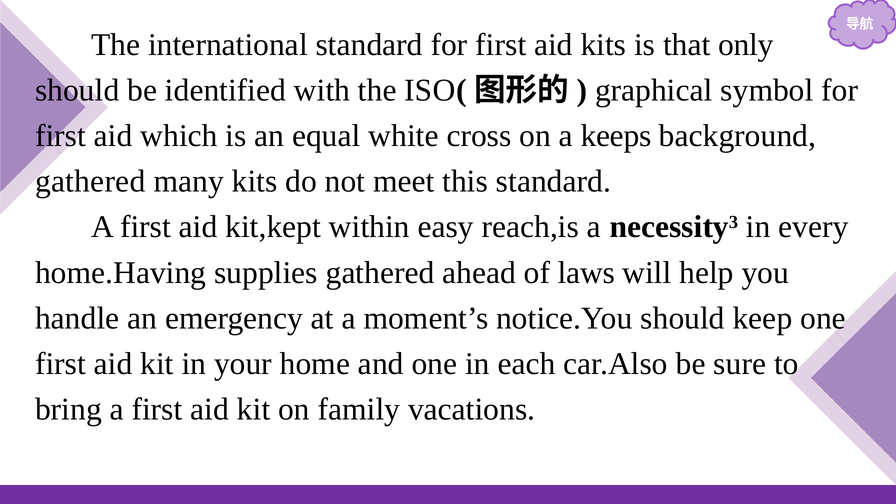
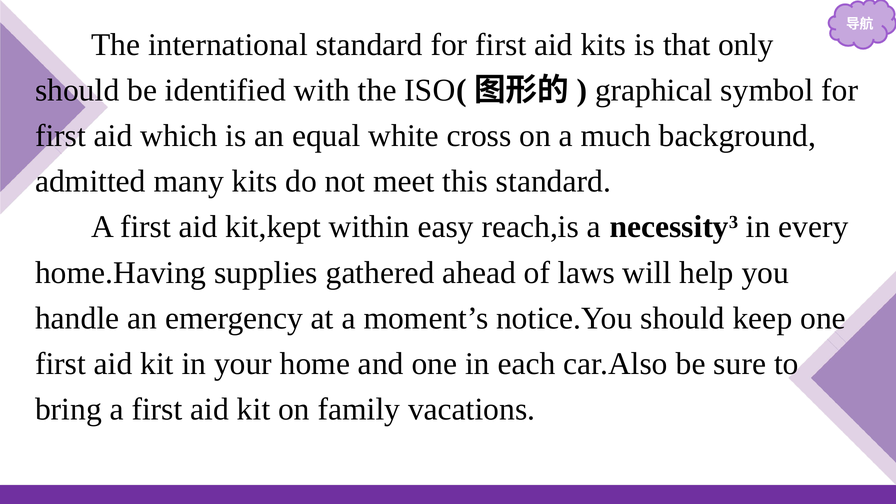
keeps: keeps -> much
gathered at (90, 182): gathered -> admitted
